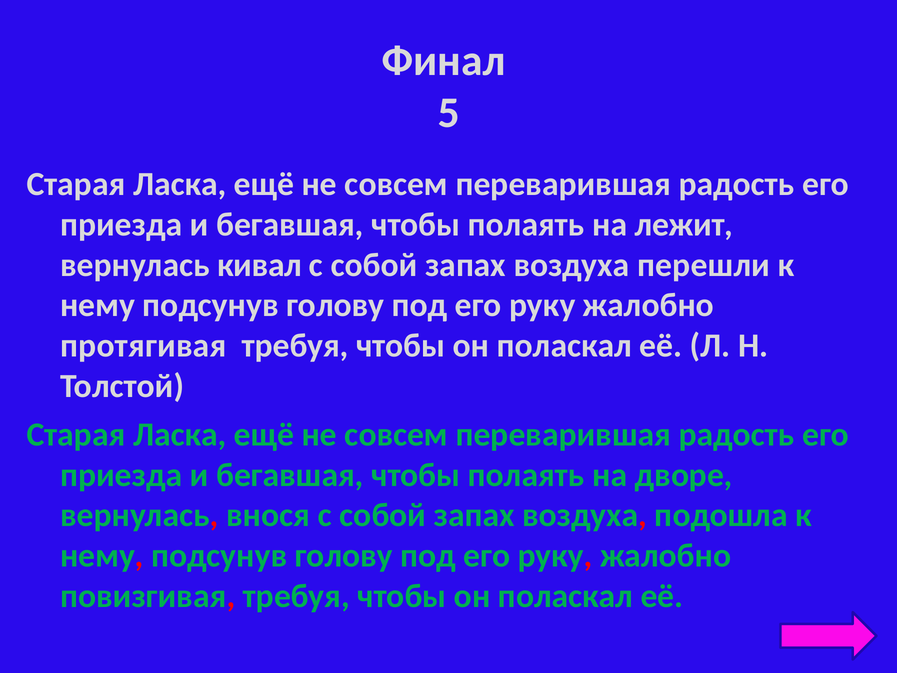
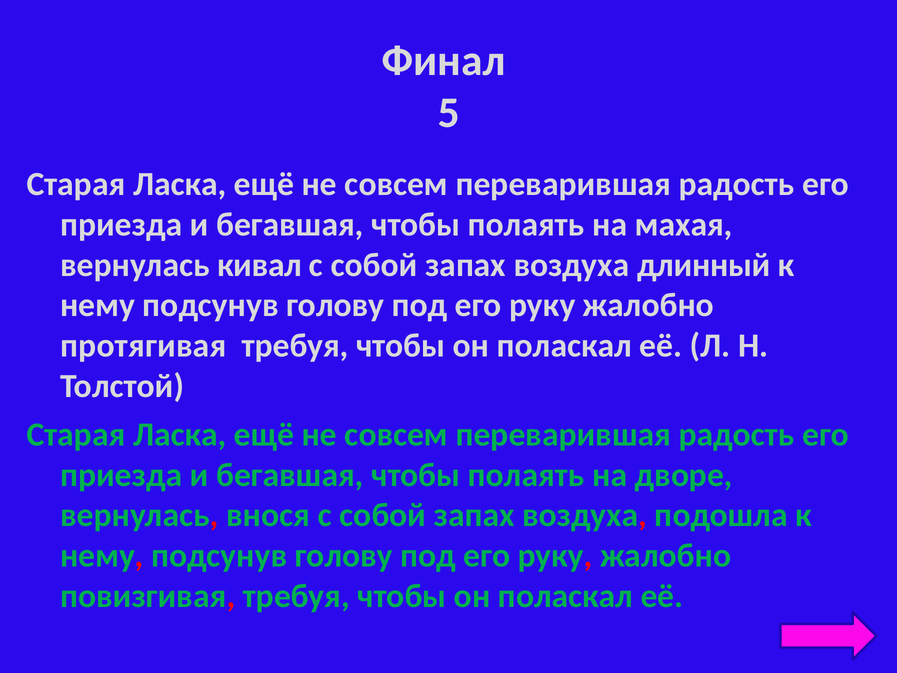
лежит: лежит -> махая
перешли: перешли -> длинный
